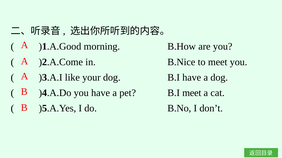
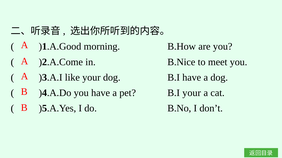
B.I meet: meet -> your
